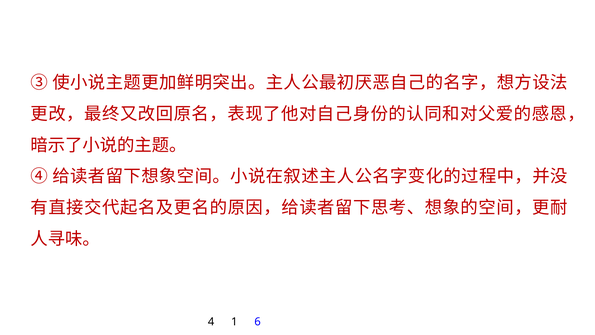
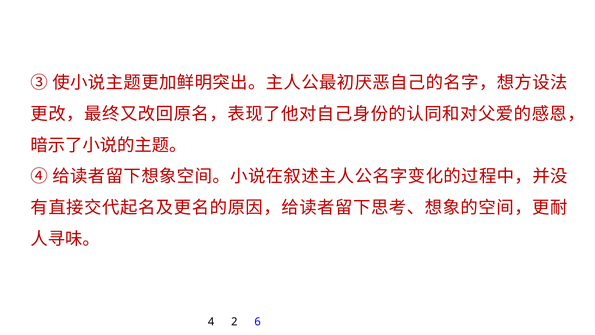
1: 1 -> 2
